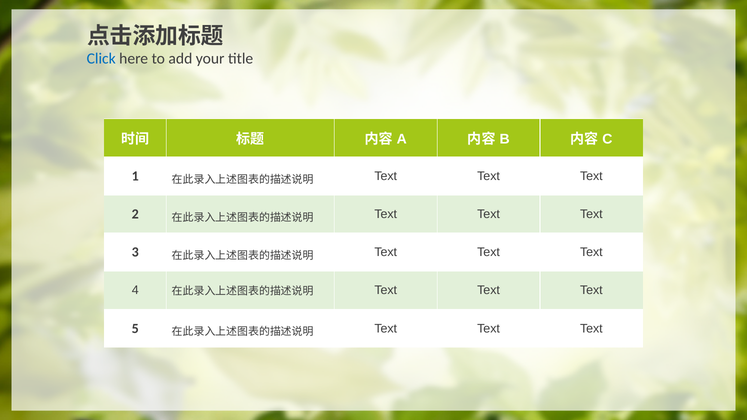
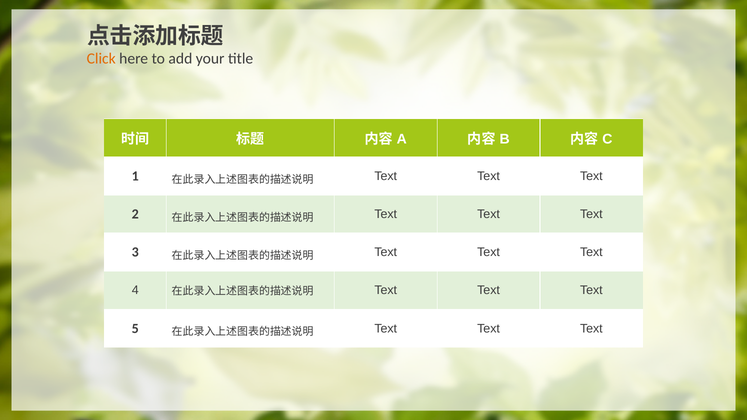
Click colour: blue -> orange
